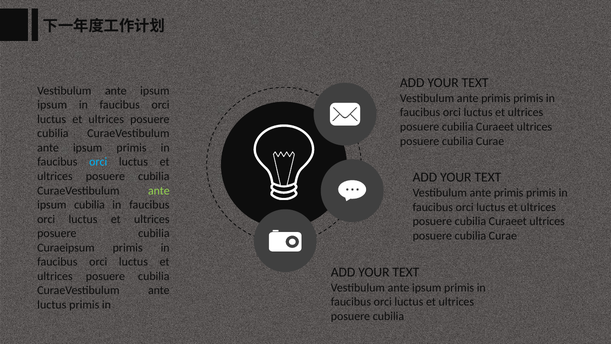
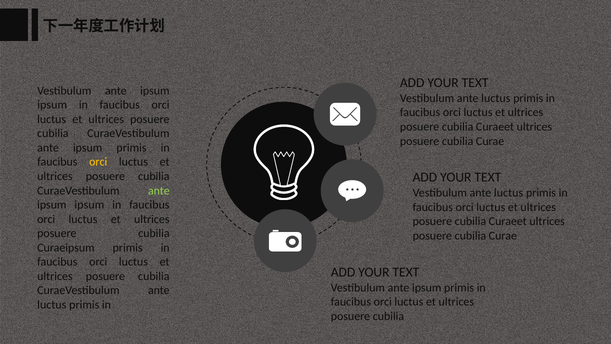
primis at (496, 98): primis -> luctus
orci at (98, 162) colour: light blue -> yellow
primis at (509, 193): primis -> luctus
cubilia at (89, 205): cubilia -> ipsum
